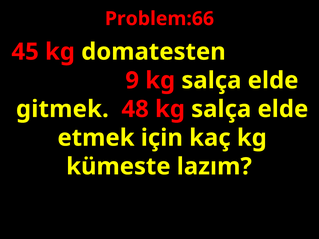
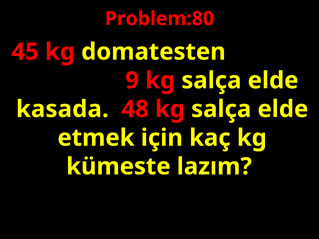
Problem:66: Problem:66 -> Problem:80
gitmek: gitmek -> kasada
